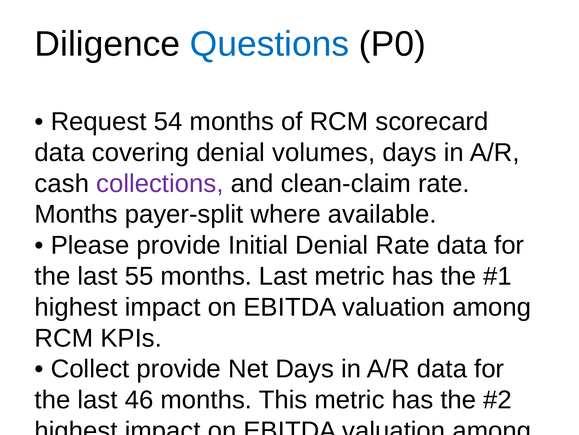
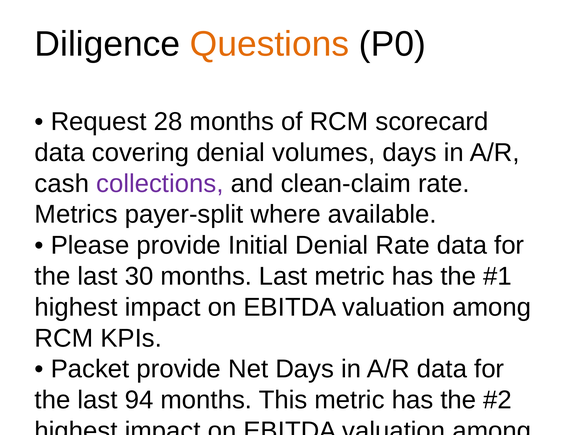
Questions colour: blue -> orange
54: 54 -> 28
Months at (76, 214): Months -> Metrics
55: 55 -> 30
Collect at (90, 369): Collect -> Packet
46: 46 -> 94
